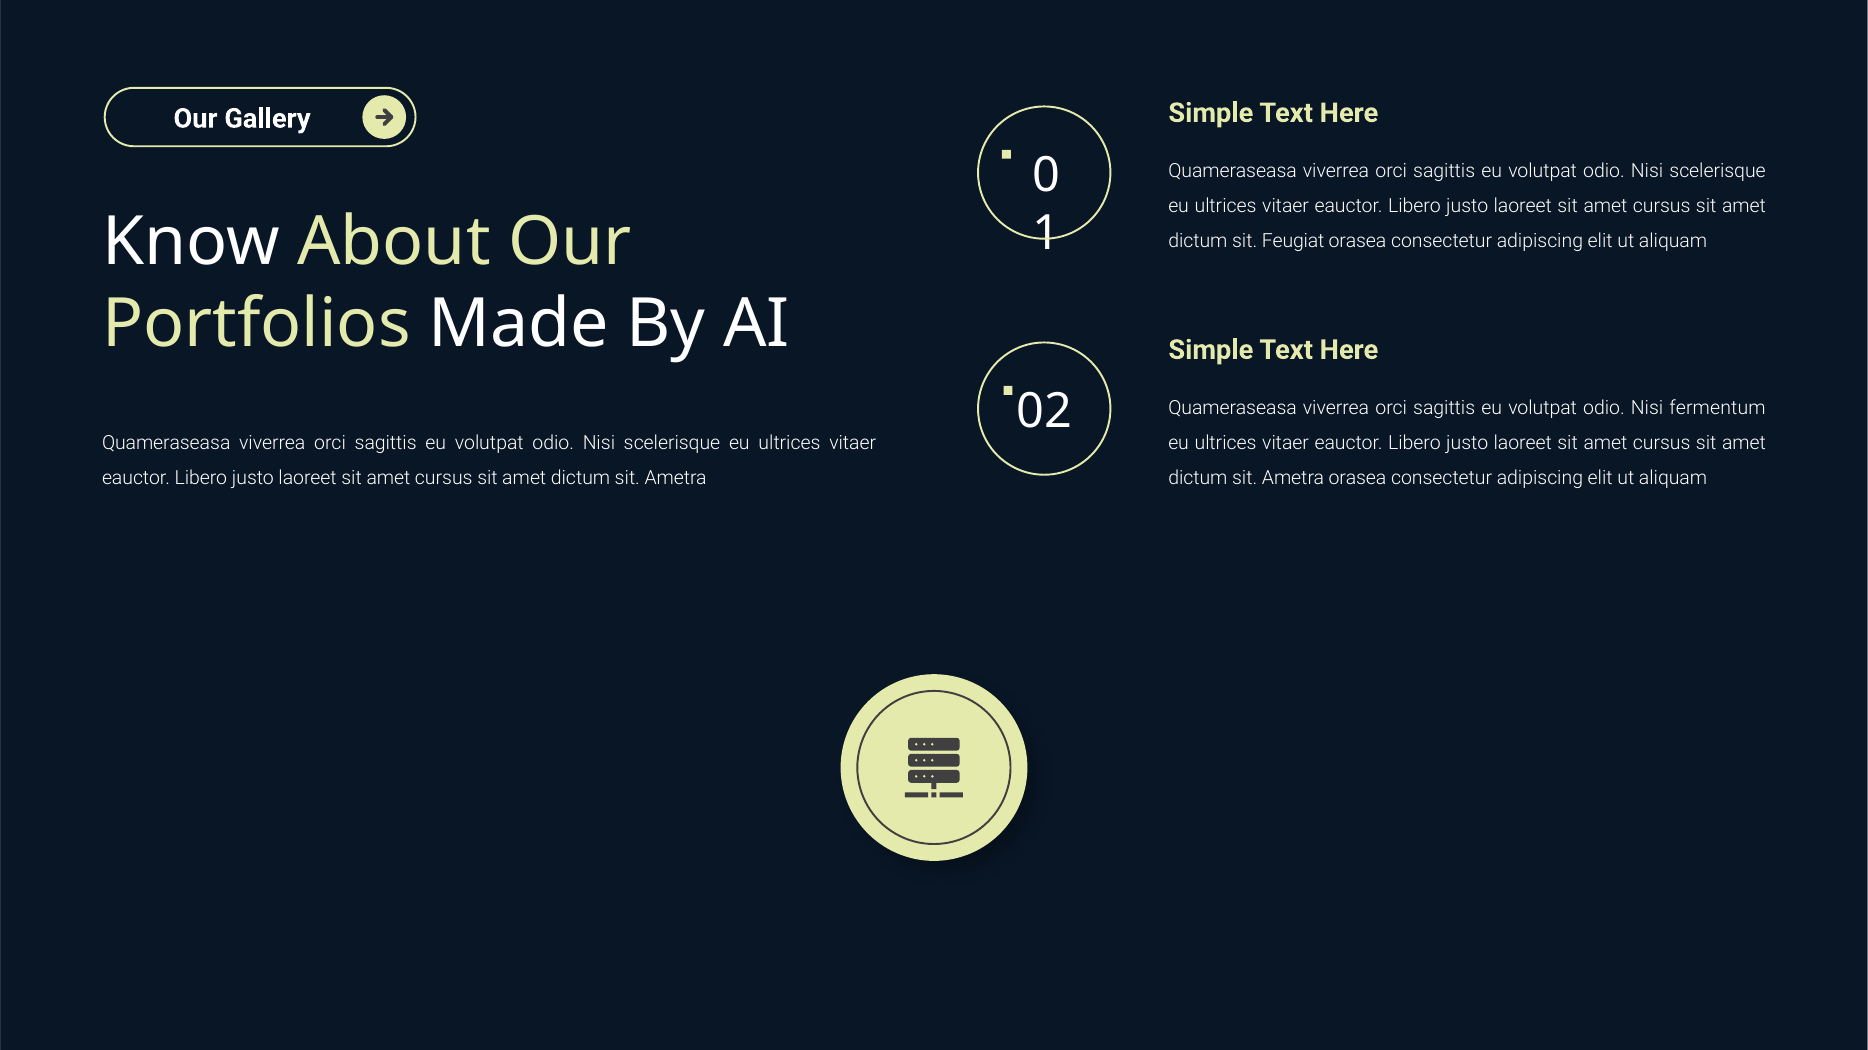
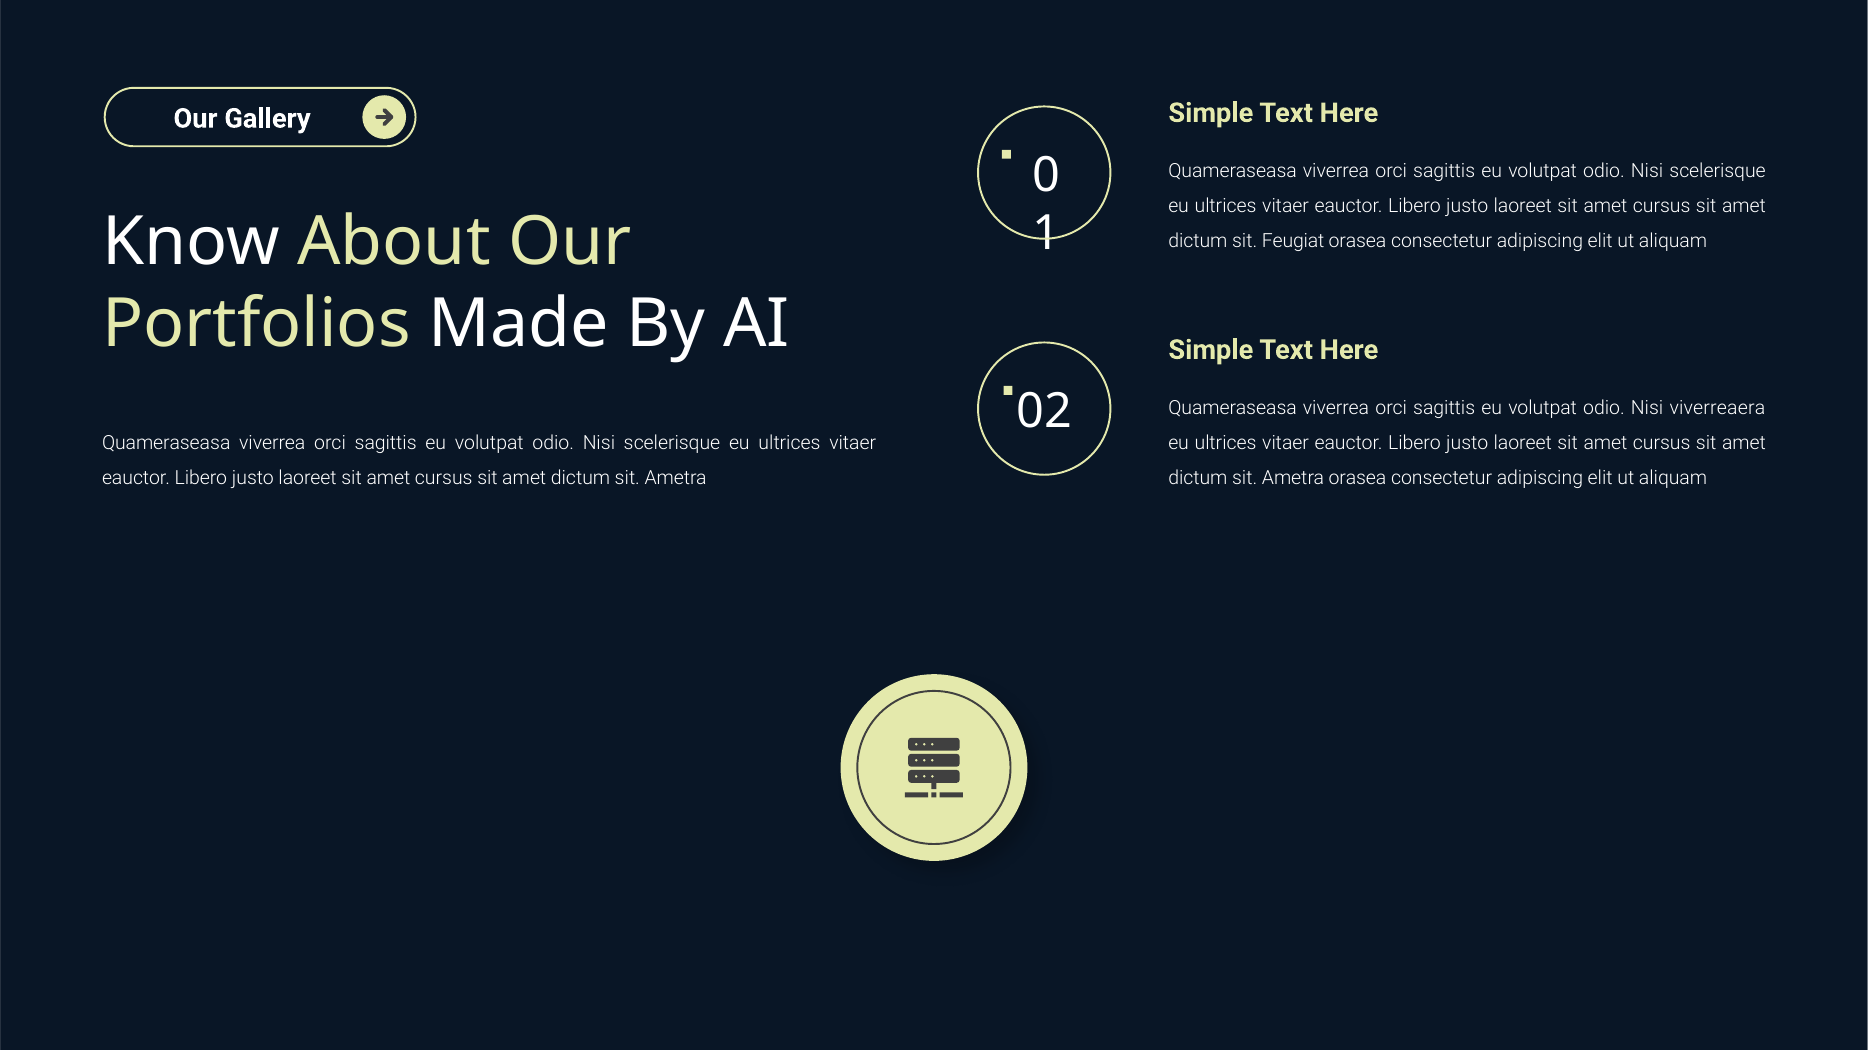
fermentum: fermentum -> viverreaera
